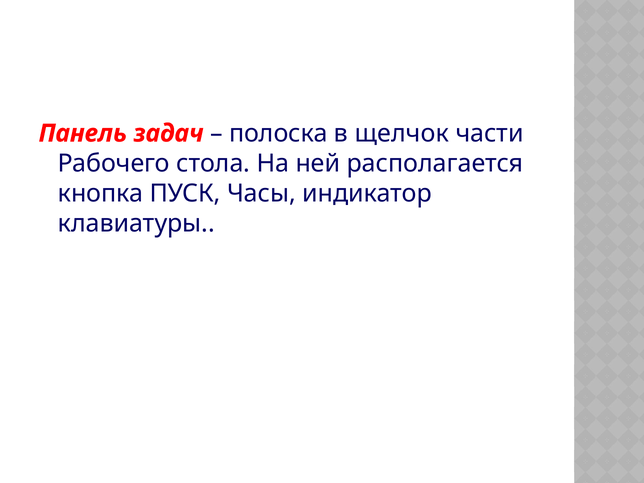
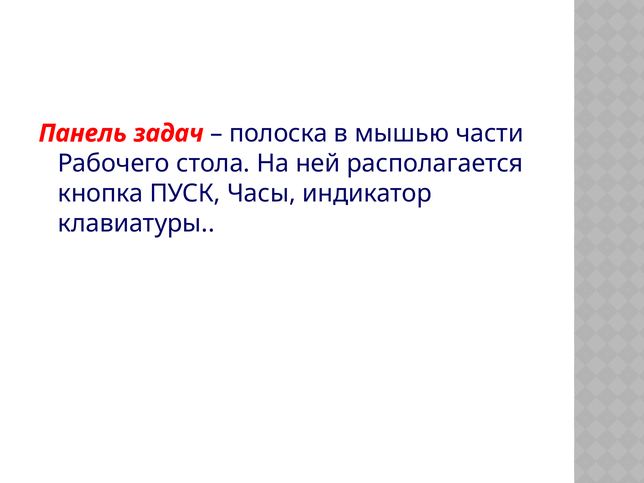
щелчок: щелчок -> мышью
